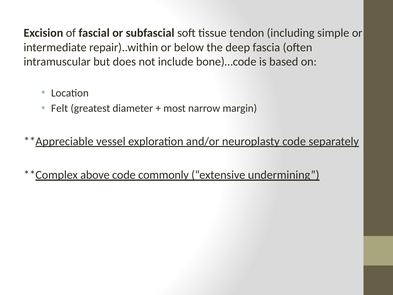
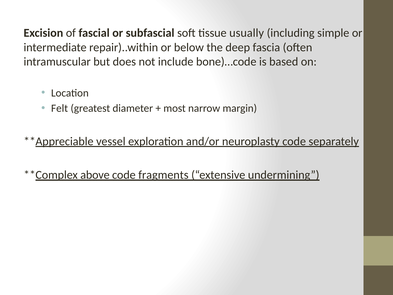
tendon: tendon -> usually
commonly: commonly -> fragments
